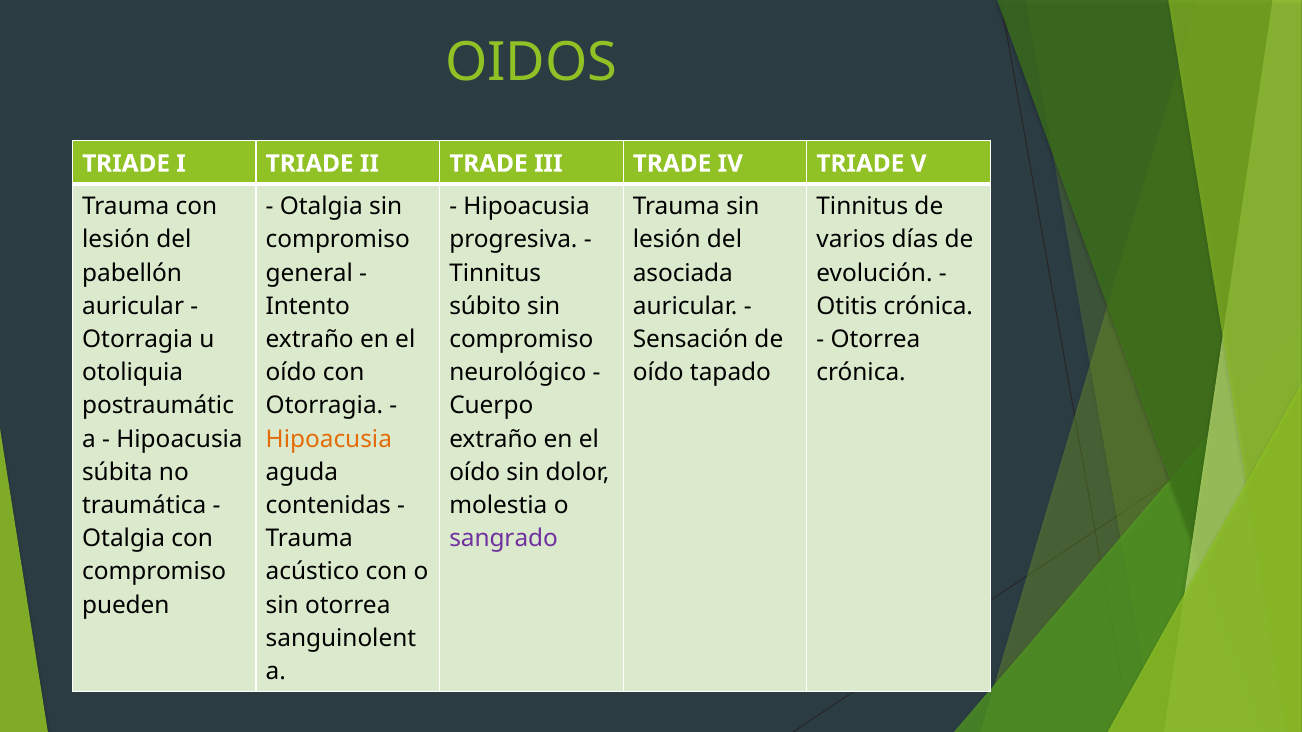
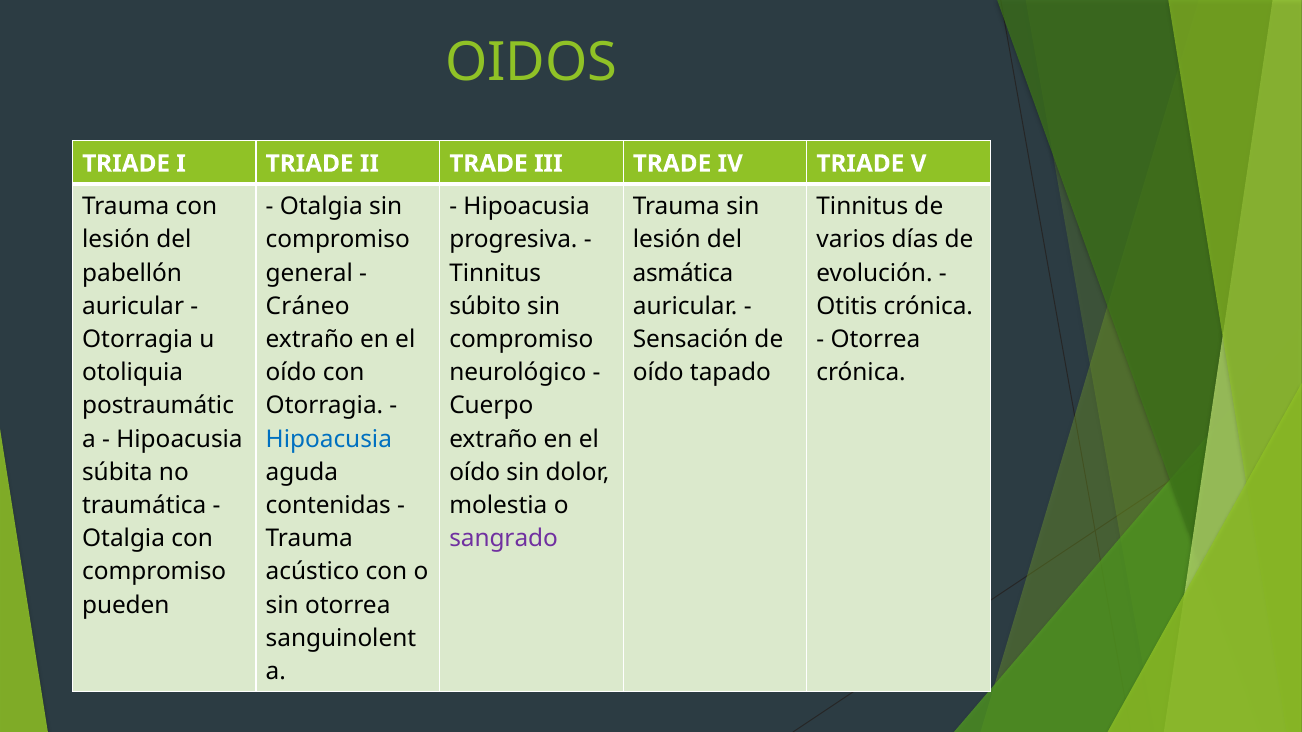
asociada: asociada -> asmática
Intento: Intento -> Cráneo
Hipoacusia at (329, 439) colour: orange -> blue
